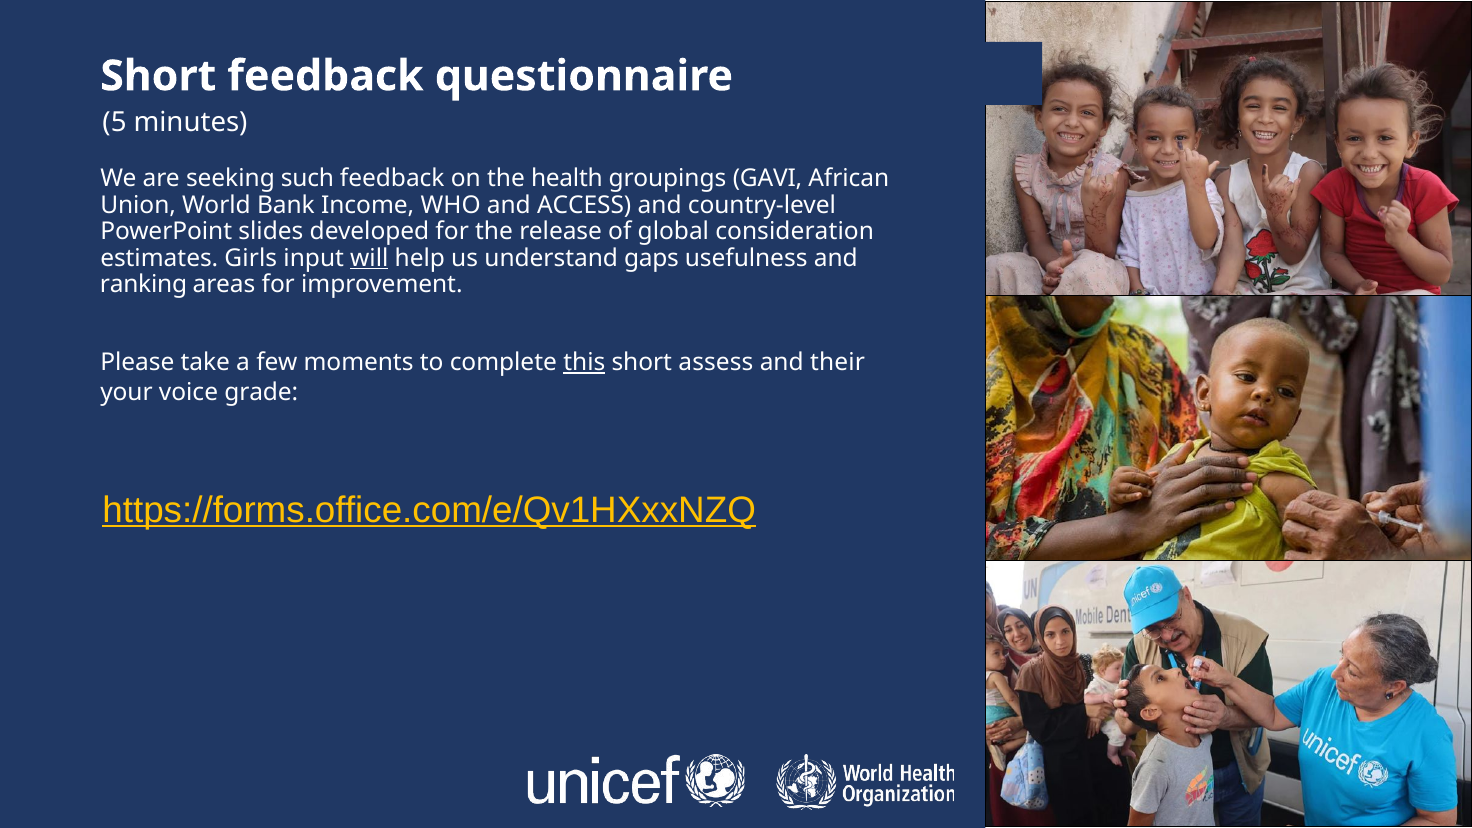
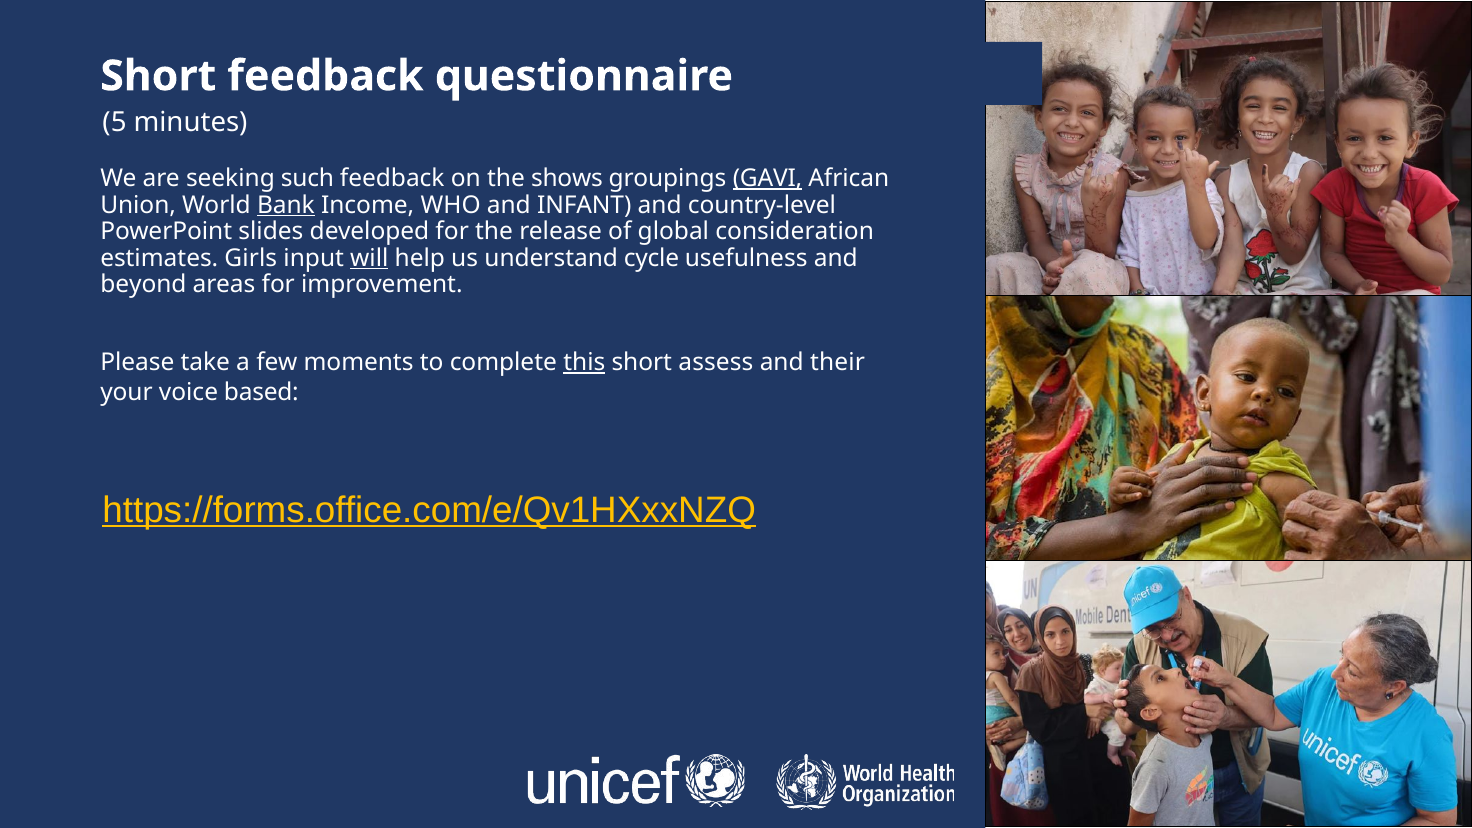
health: health -> shows
GAVI underline: none -> present
Bank underline: none -> present
ACCESS: ACCESS -> INFANT
gaps: gaps -> cycle
ranking: ranking -> beyond
grade: grade -> based
